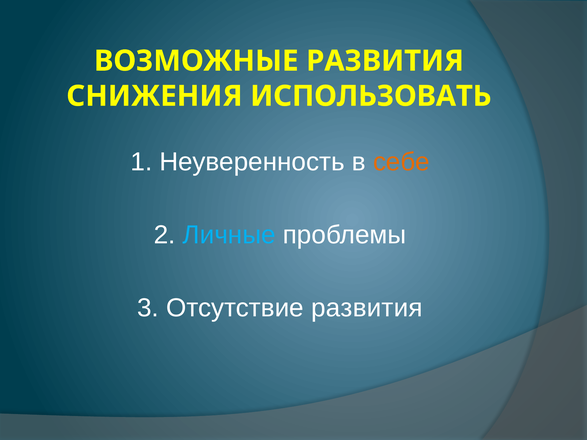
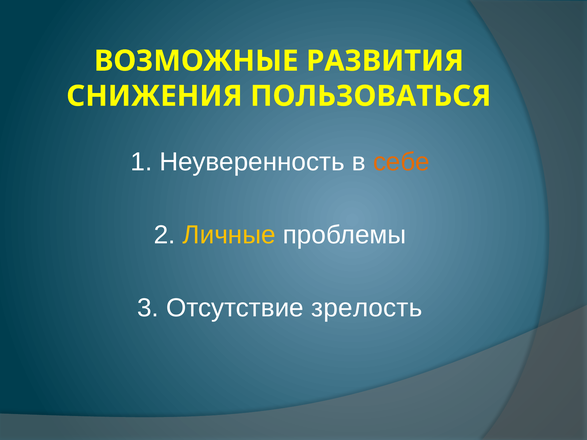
ИСПОЛЬЗОВАТЬ: ИСПОЛЬЗОВАТЬ -> ПОЛЬЗОВАТЬСЯ
Личные colour: light blue -> yellow
Отсутствие развития: развития -> зрелость
